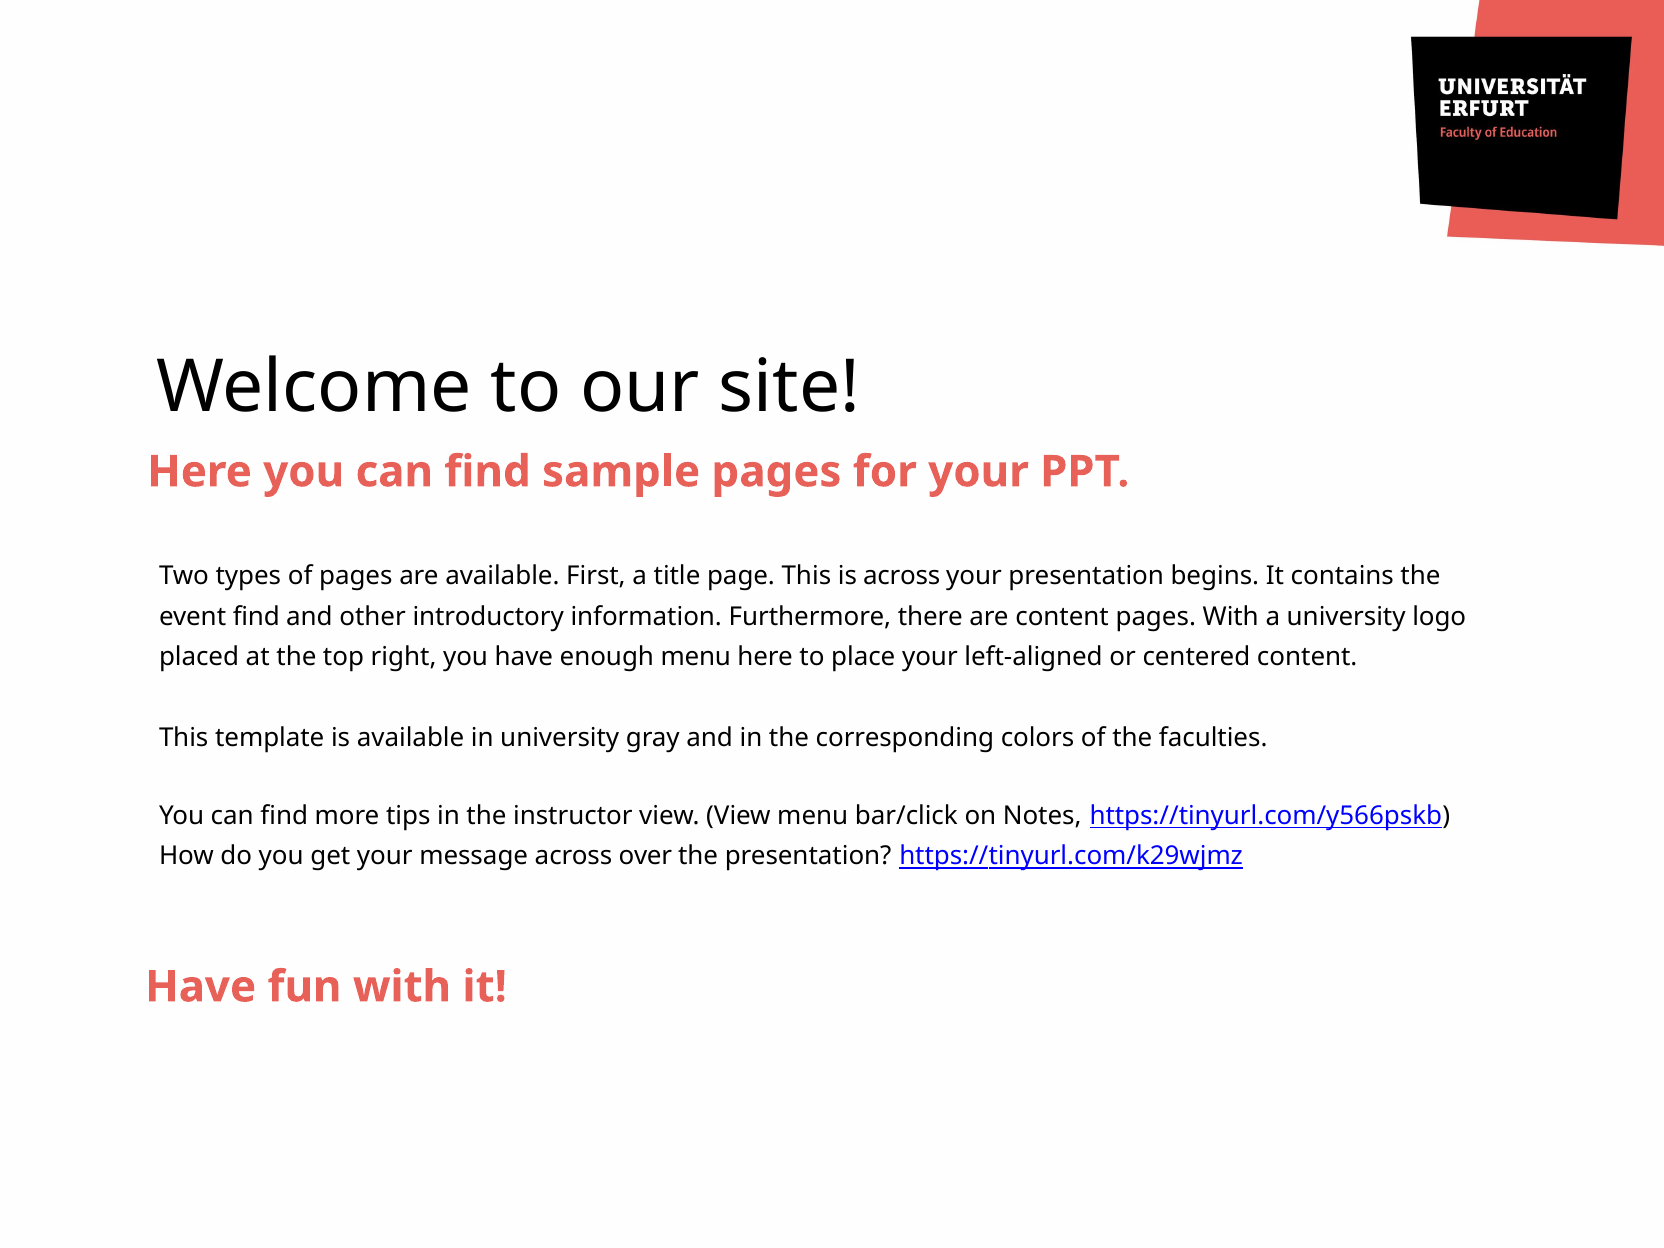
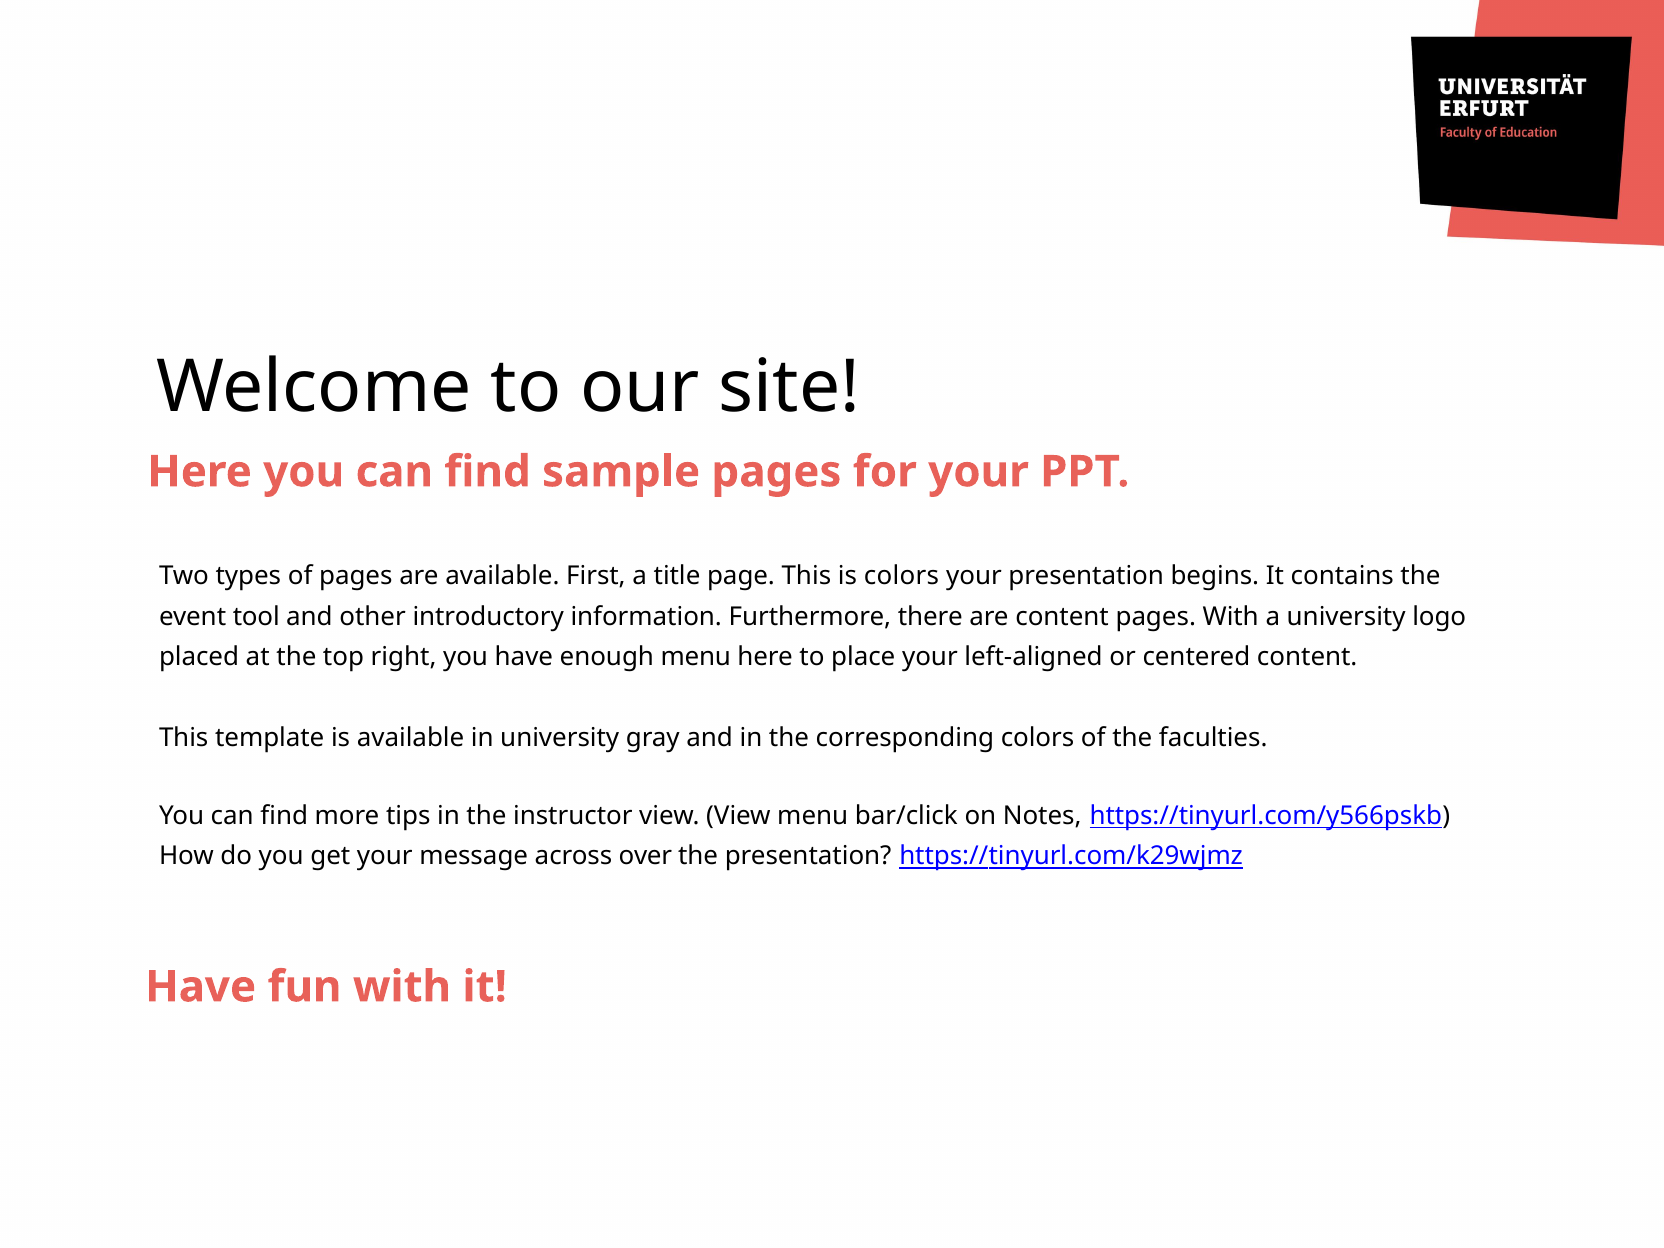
is across: across -> colors
event find: find -> tool
